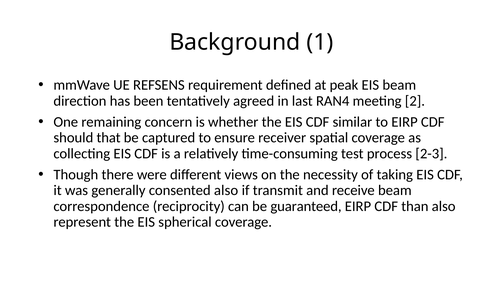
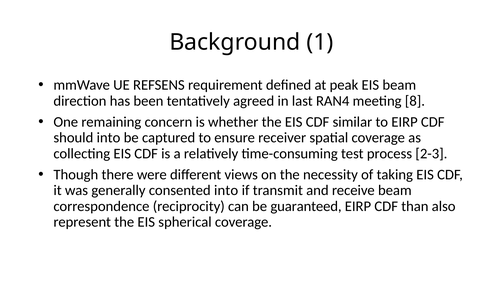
2: 2 -> 8
should that: that -> into
consented also: also -> into
